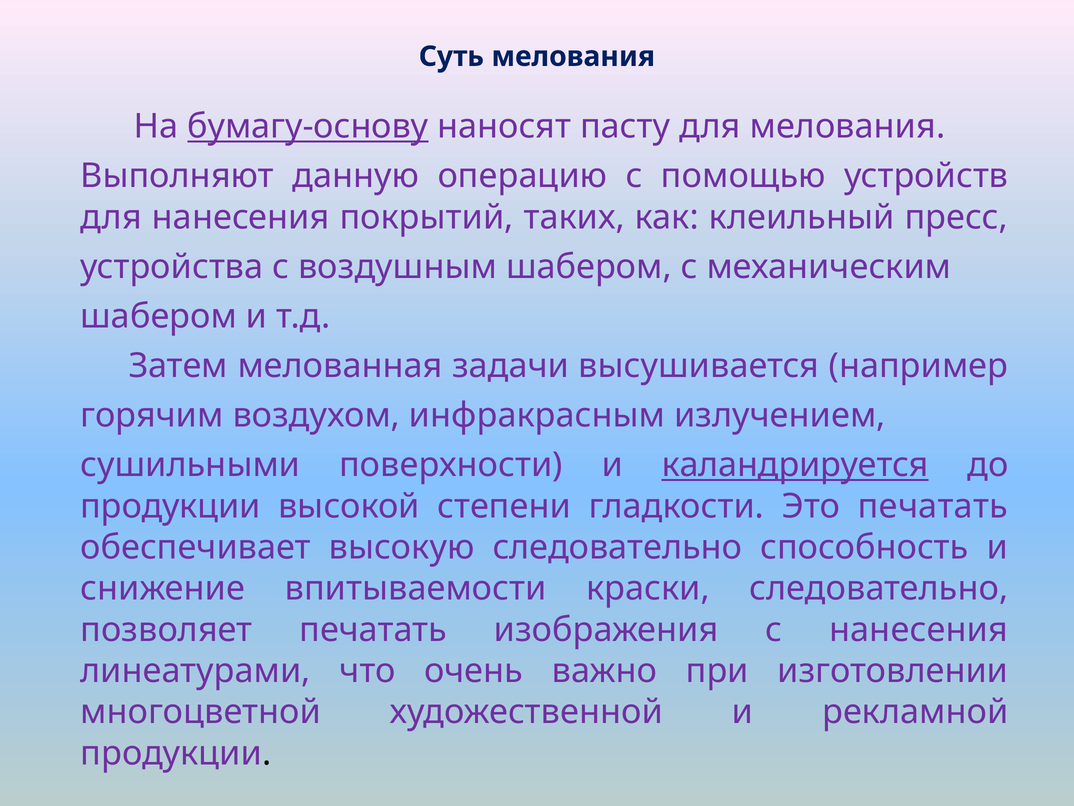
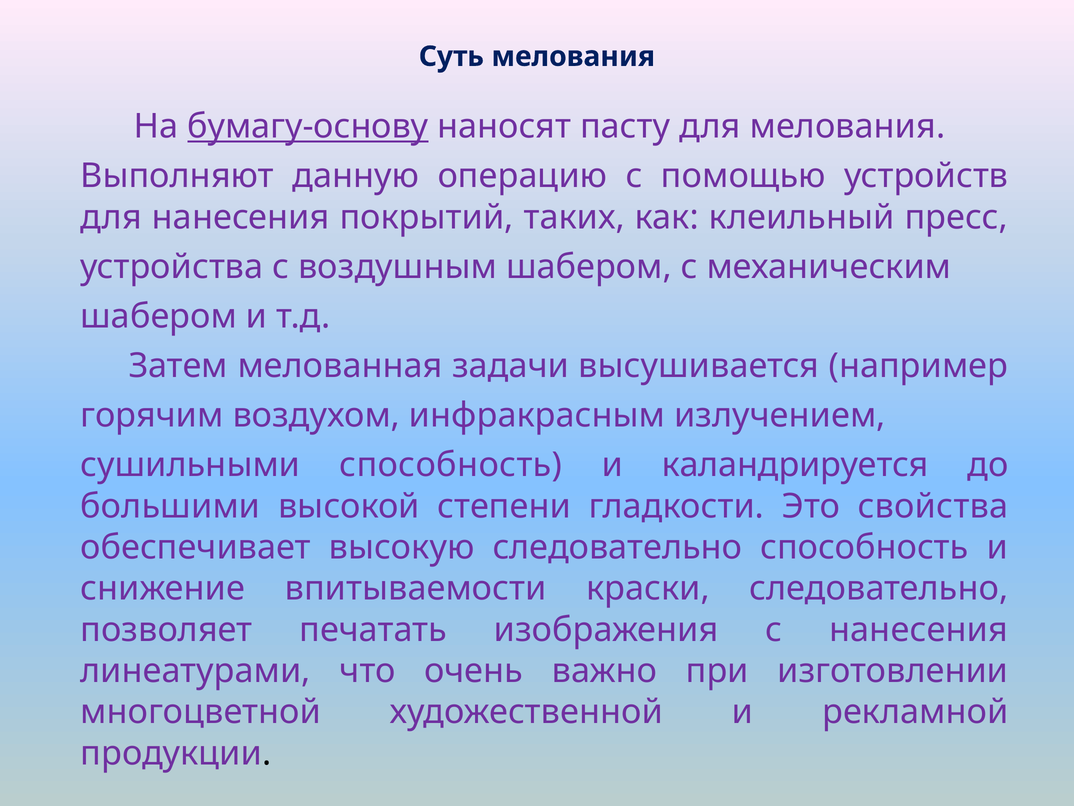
сушильными поверхности: поверхности -> способность
каландрируется underline: present -> none
продукции at (170, 506): продукции -> большими
Это печатать: печатать -> свойства
